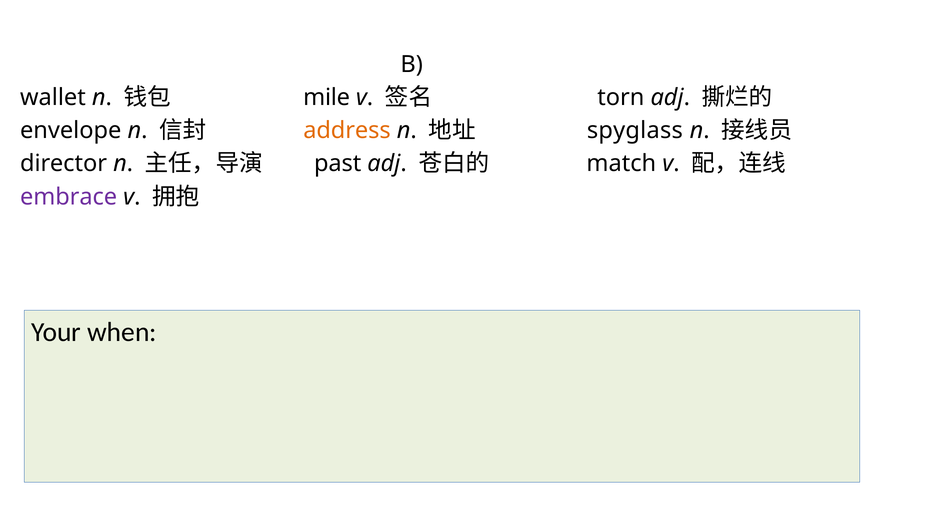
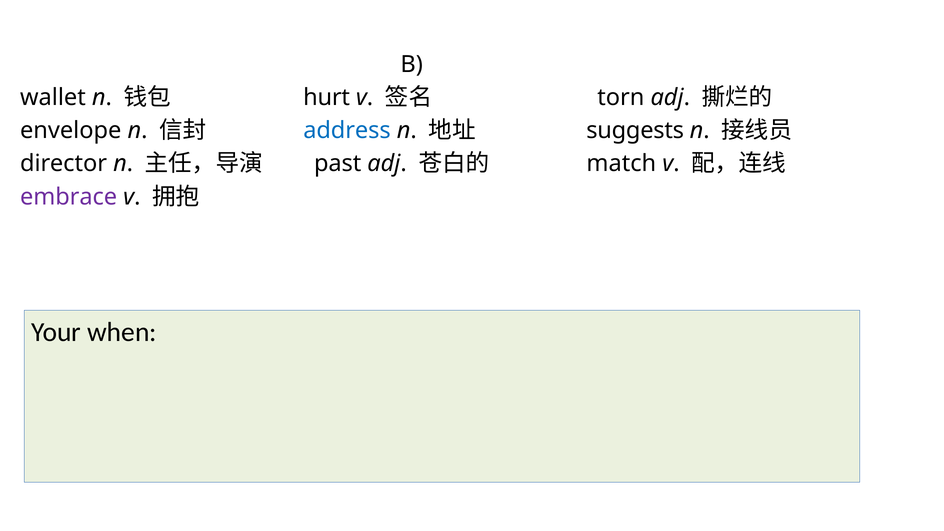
mile: mile -> hurt
address colour: orange -> blue
spyglass: spyglass -> suggests
